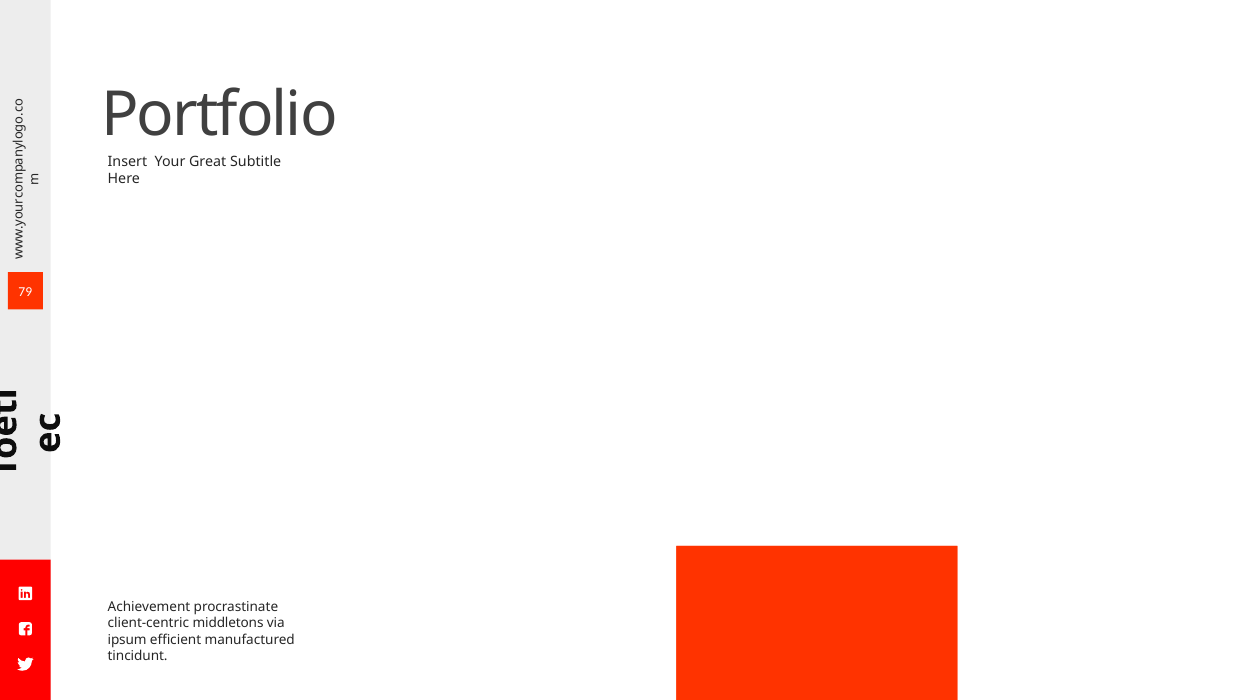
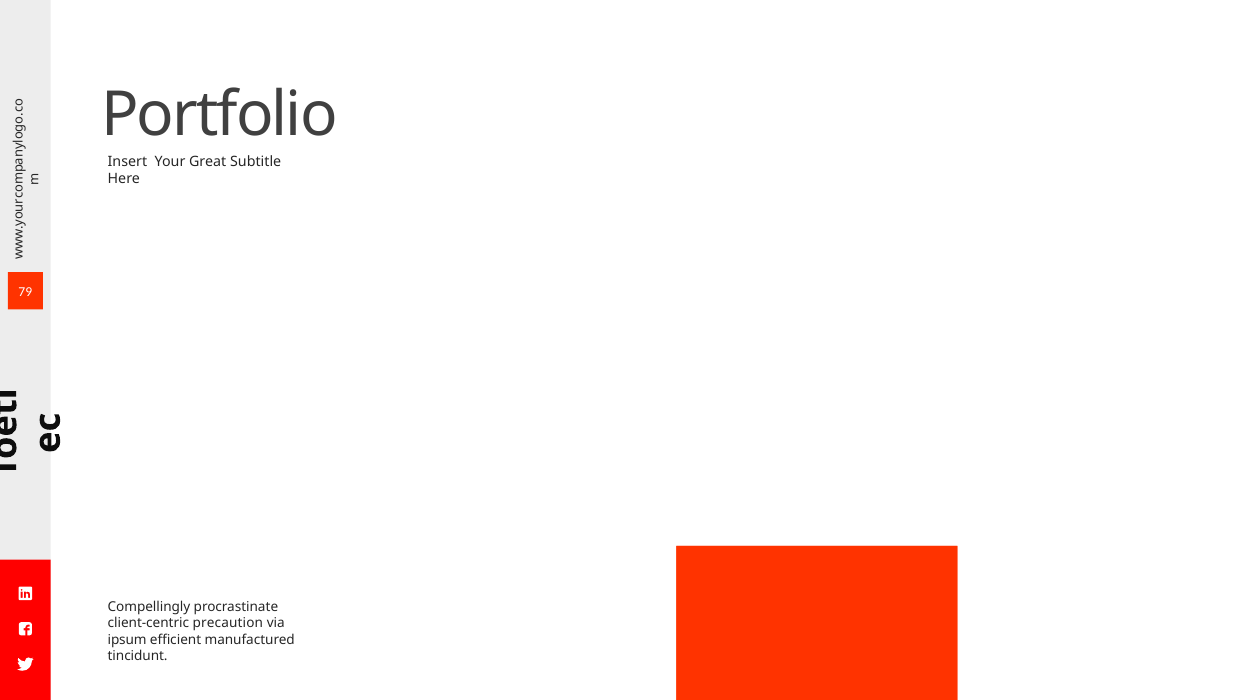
Achievement: Achievement -> Compellingly
middletons: middletons -> precaution
